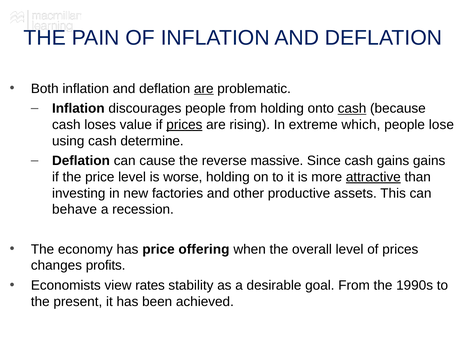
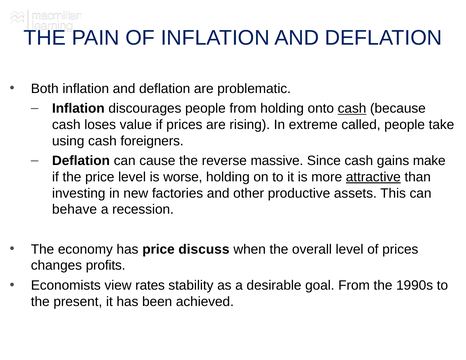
are at (204, 89) underline: present -> none
prices at (184, 125) underline: present -> none
which: which -> called
lose: lose -> take
determine: determine -> foreigners
gains gains: gains -> make
offering: offering -> discuss
